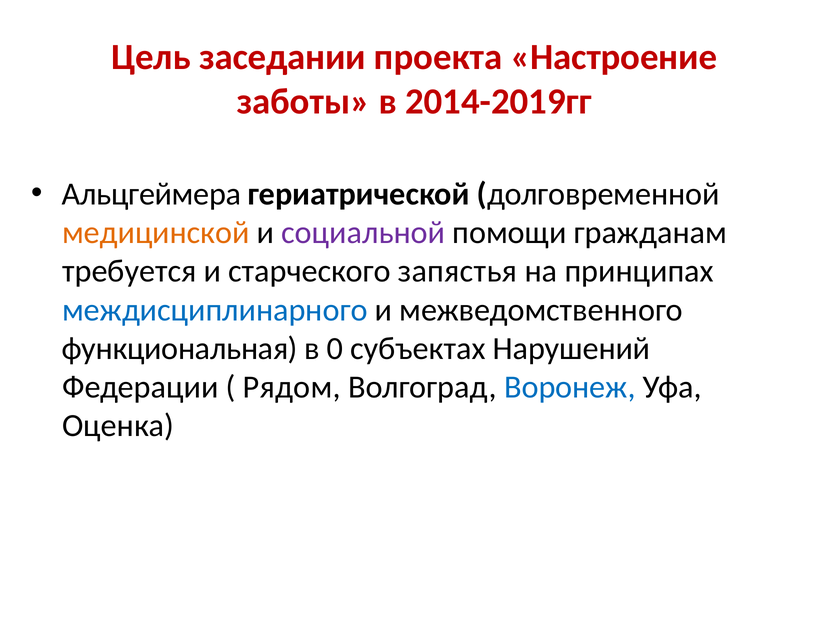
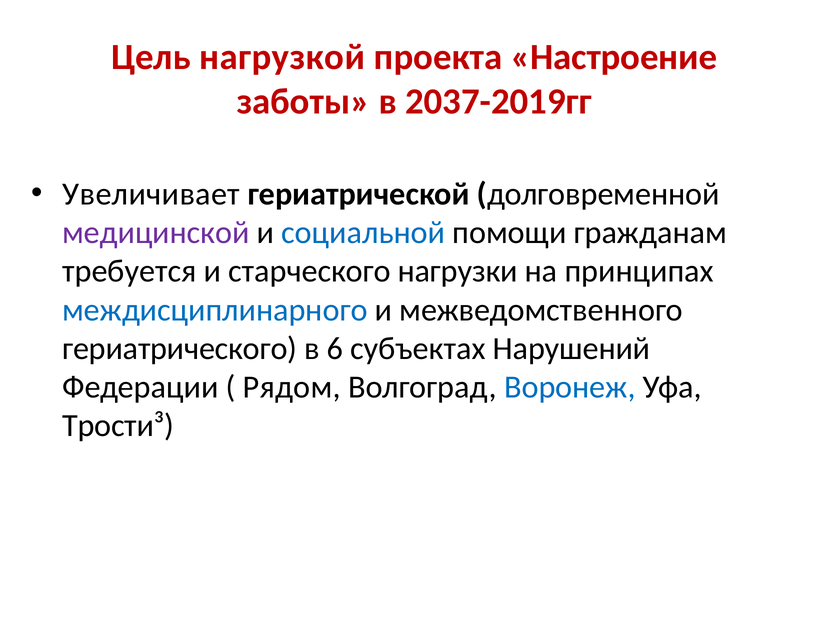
заседании: заседании -> нагрузкой
2014-2019гг: 2014-2019гг -> 2037-2019гг
Альцгеймера: Альцгеймера -> Увеличивает
медицинской colour: orange -> purple
социальной colour: purple -> blue
запястья: запястья -> нагрузки
функциональная: функциональная -> гериатрического
0: 0 -> 6
Оценка: Оценка -> Трости³
